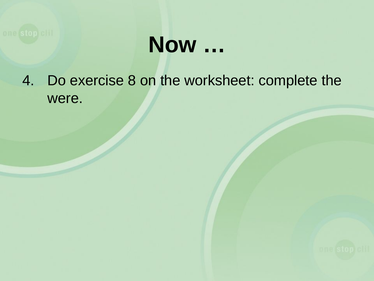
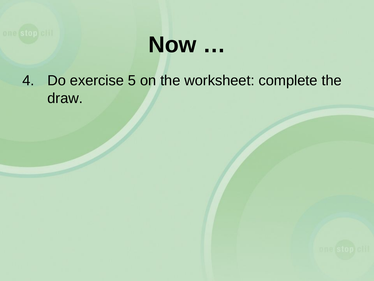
8: 8 -> 5
were: were -> draw
